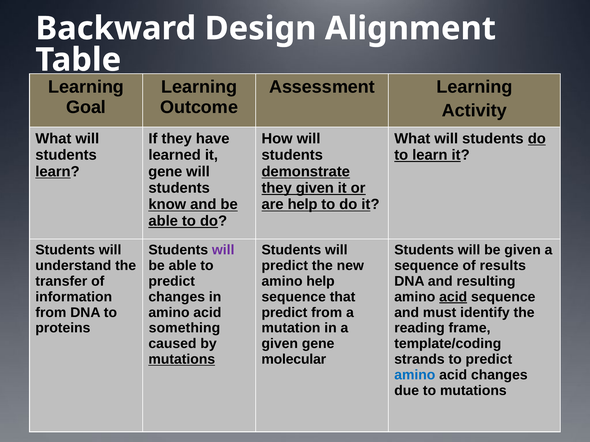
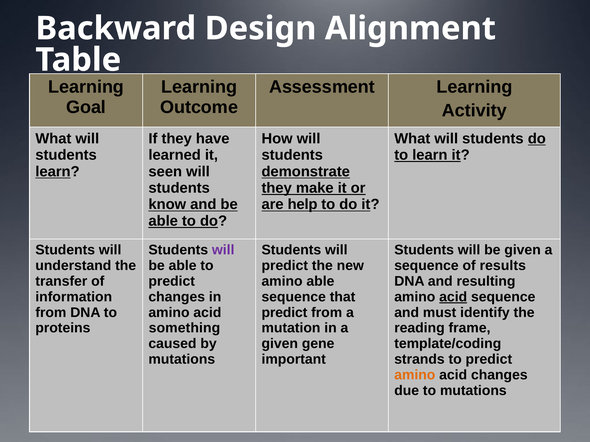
gene at (165, 172): gene -> seen
they given: given -> make
amino help: help -> able
mutations at (182, 360) underline: present -> none
molecular: molecular -> important
amino at (415, 375) colour: blue -> orange
